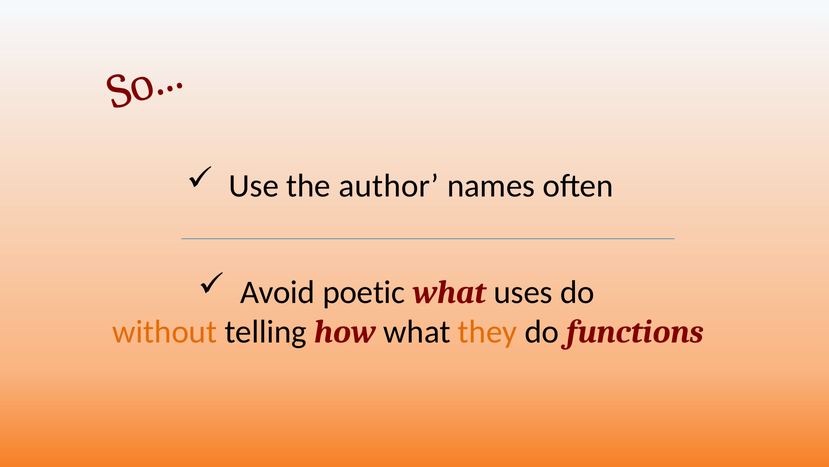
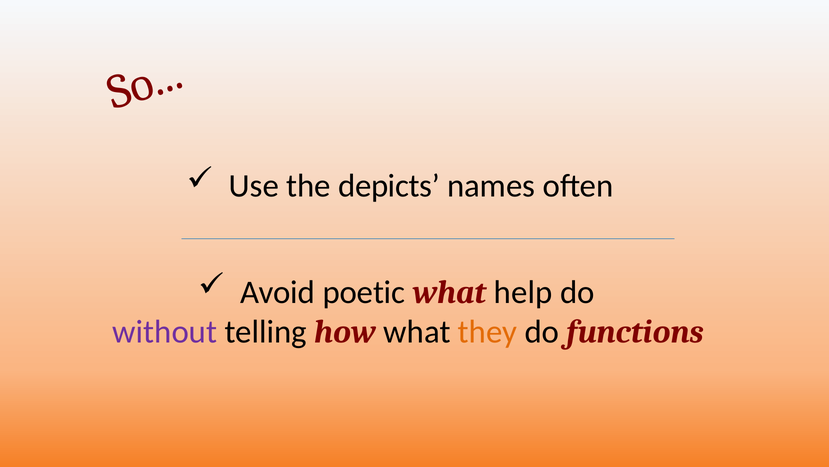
author: author -> depicts
uses: uses -> help
without colour: orange -> purple
